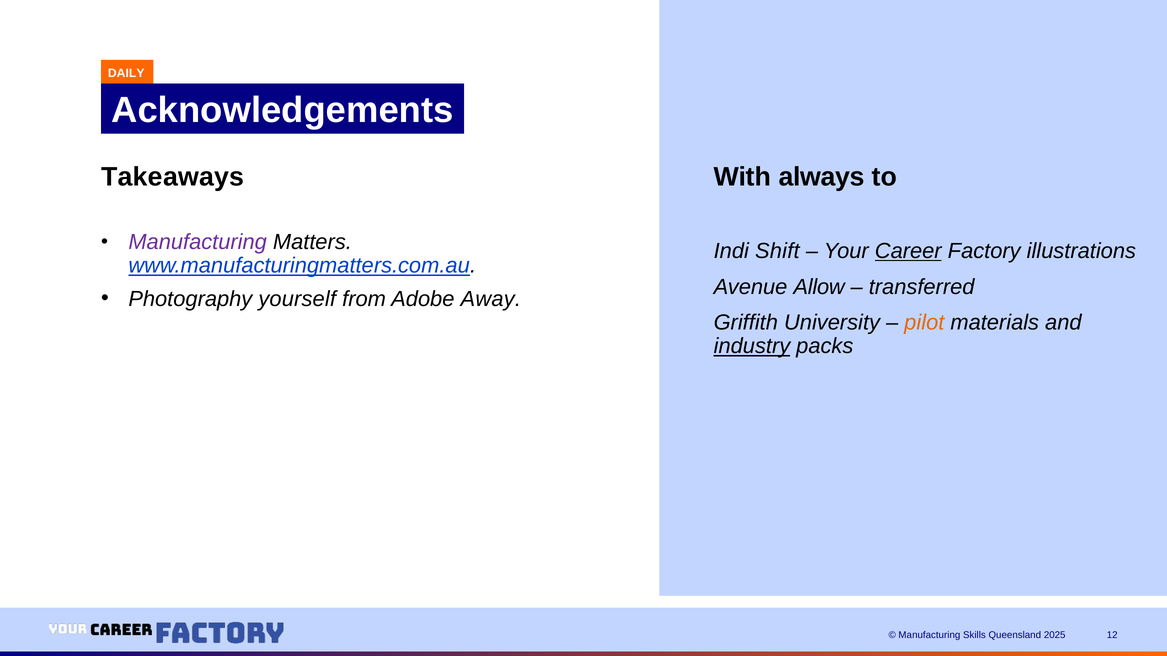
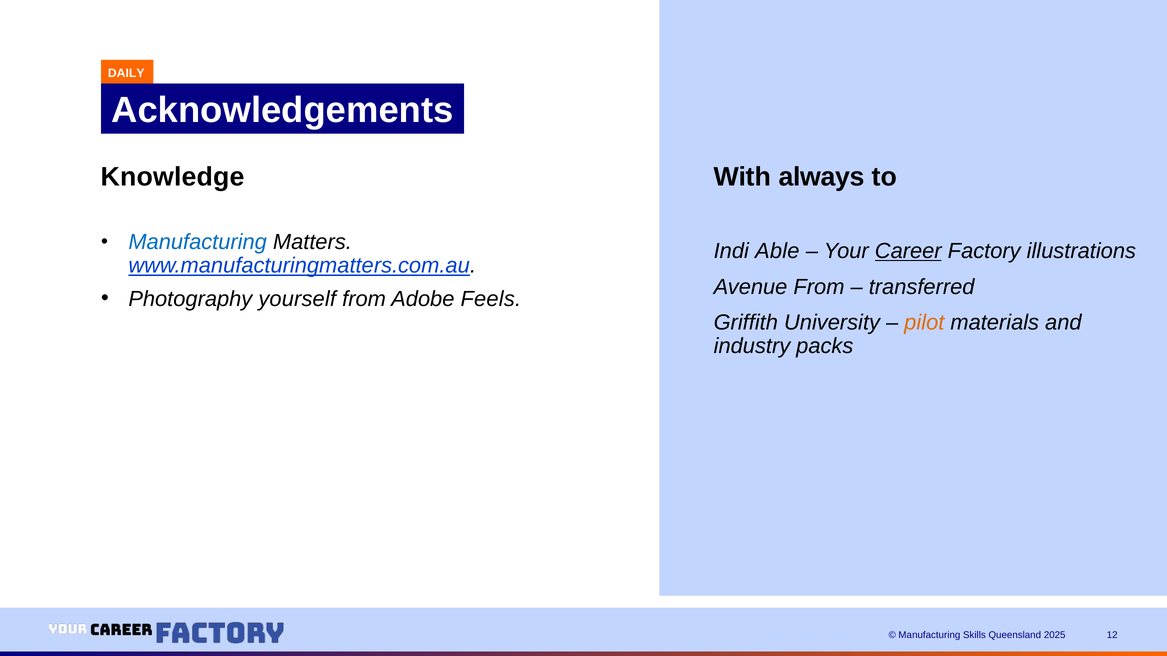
Takeaways: Takeaways -> Knowledge
Manufacturing at (198, 242) colour: purple -> blue
Shift: Shift -> Able
Avenue Allow: Allow -> From
Away: Away -> Feels
industry underline: present -> none
